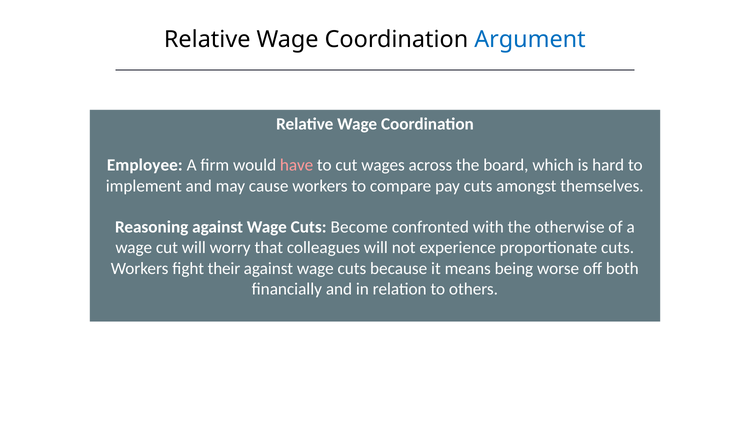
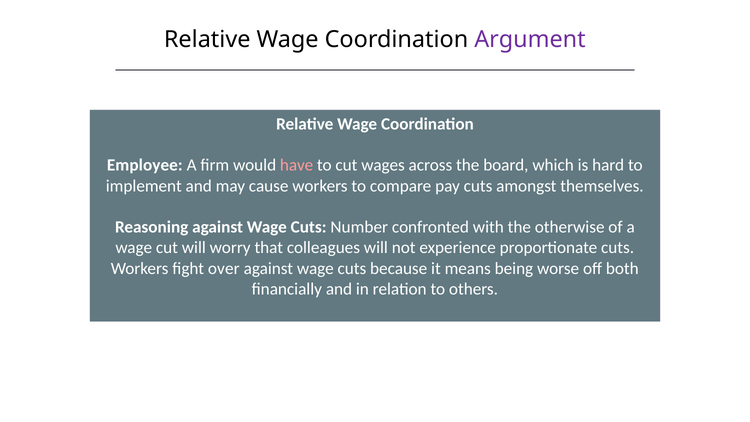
Argument colour: blue -> purple
Become: Become -> Number
their: their -> over
